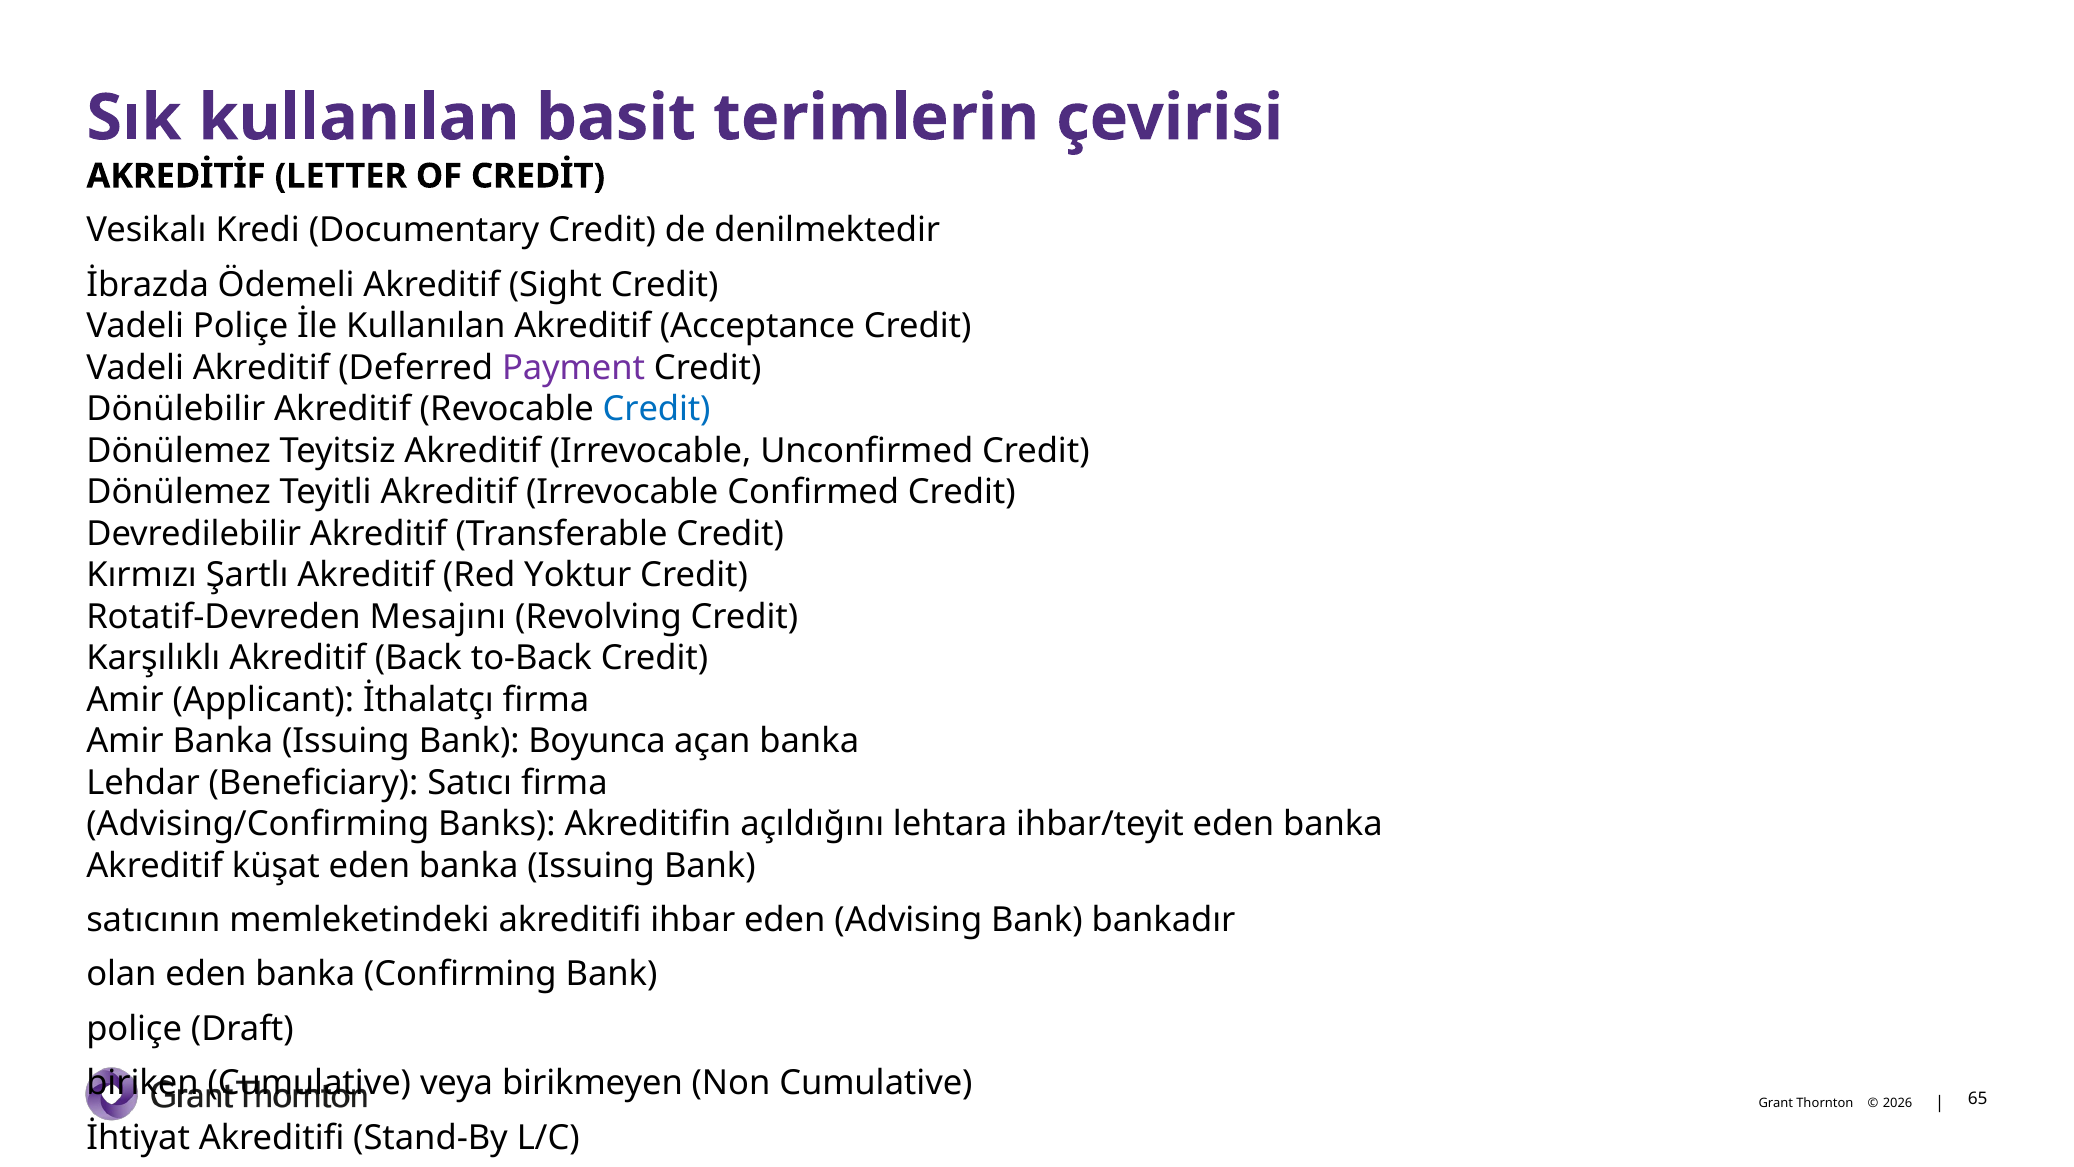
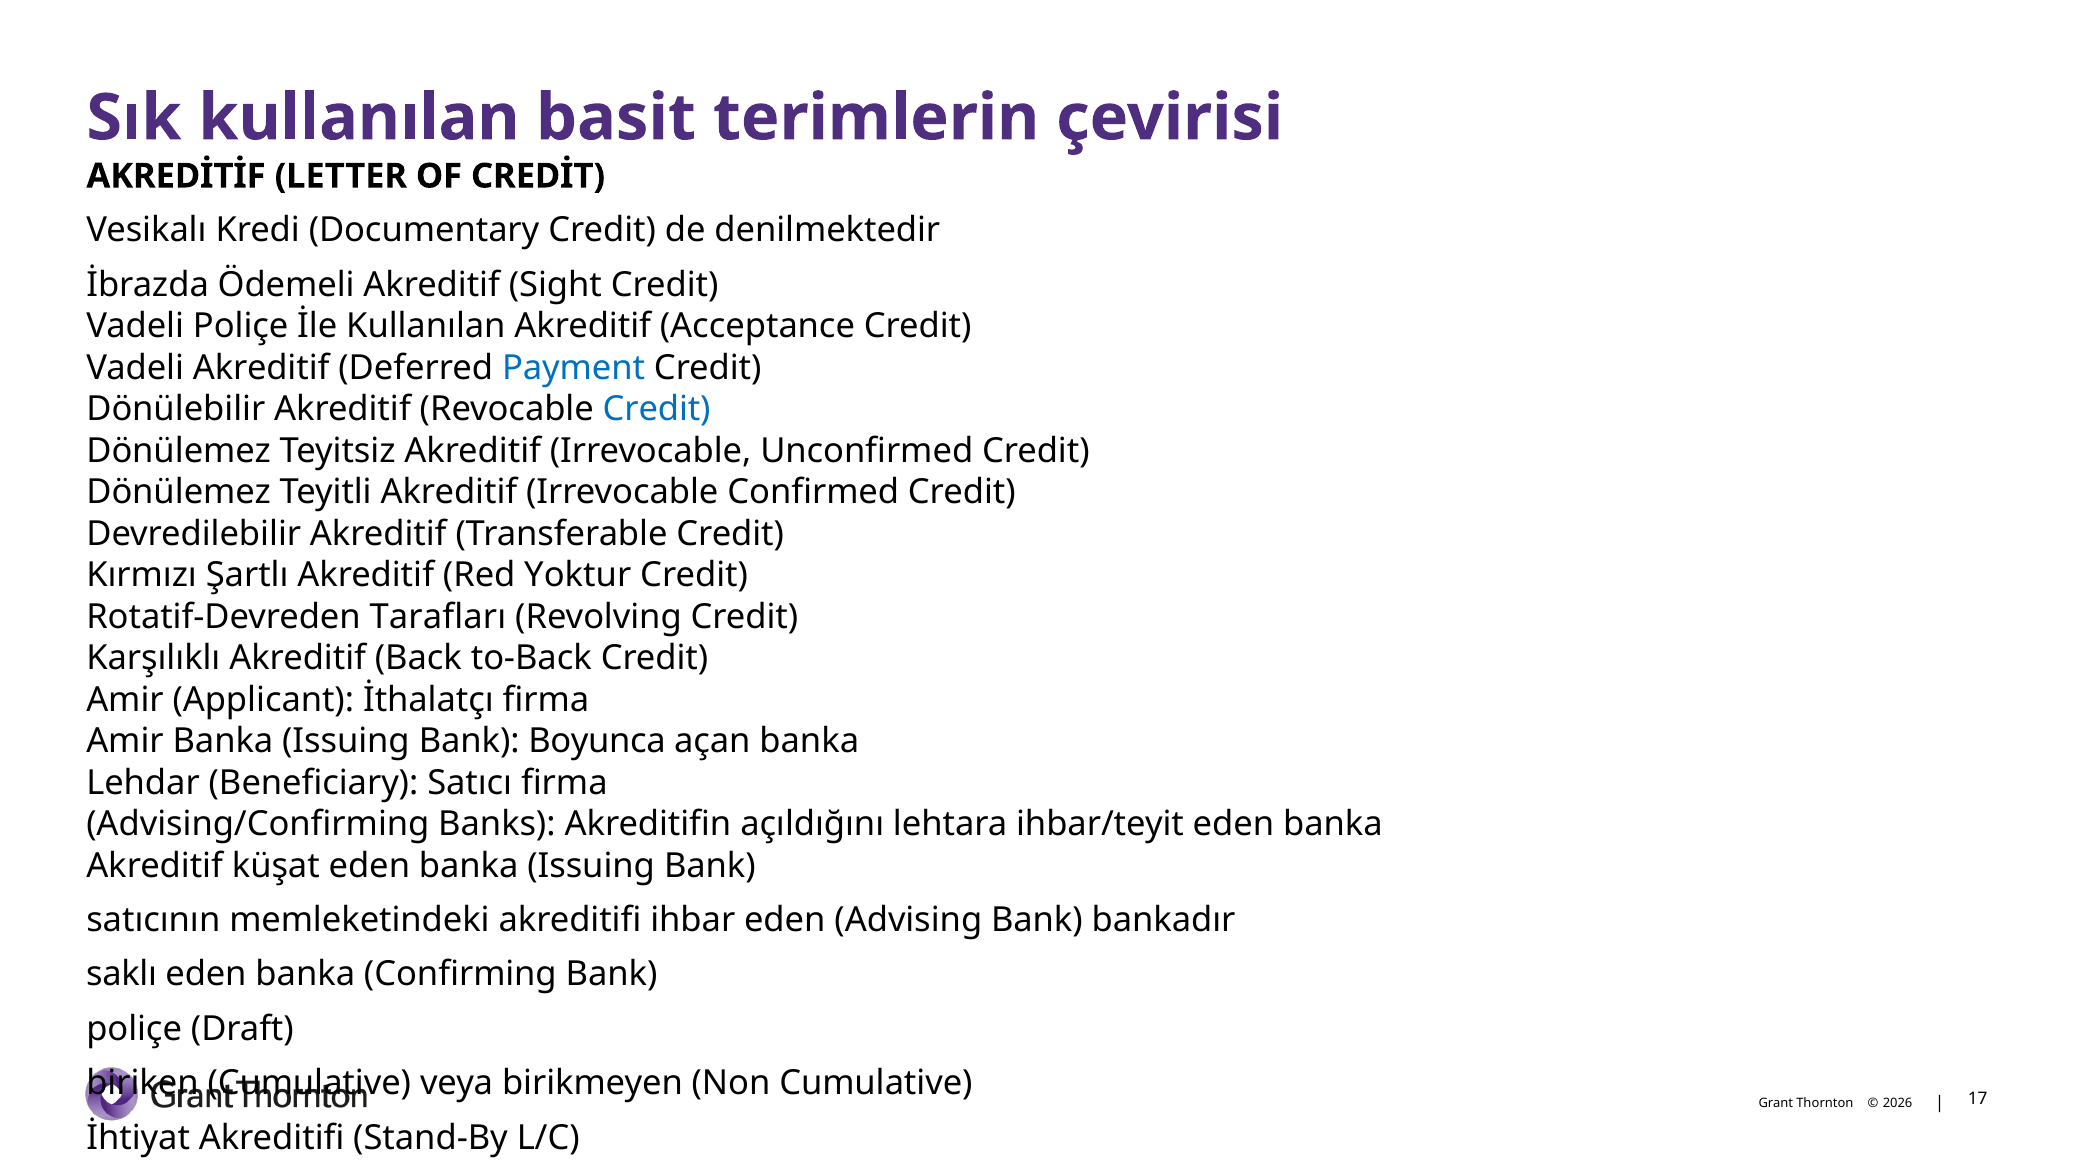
Payment colour: purple -> blue
Mesajını: Mesajını -> Tarafları
olan: olan -> saklı
65: 65 -> 17
